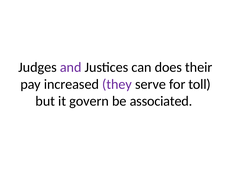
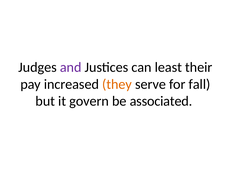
does: does -> least
they colour: purple -> orange
toll: toll -> fall
